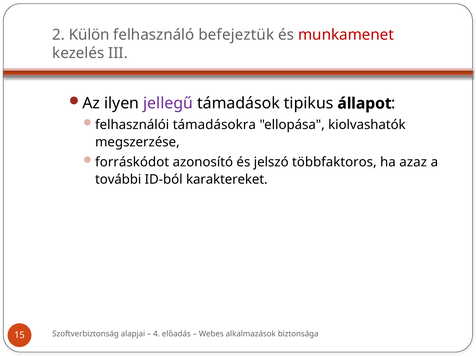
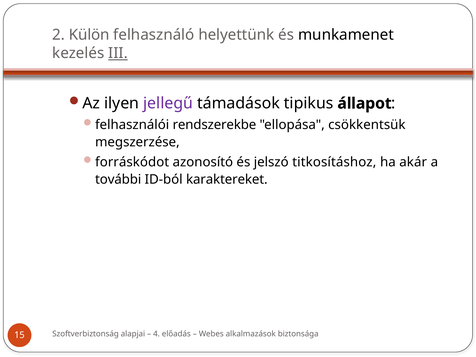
befejeztük: befejeztük -> helyettünk
munkamenet colour: red -> black
III underline: none -> present
támadásokra: támadásokra -> rendszerekbe
kiolvashatók: kiolvashatók -> csökkentsük
többfaktoros: többfaktoros -> titkosításhoz
azaz: azaz -> akár
